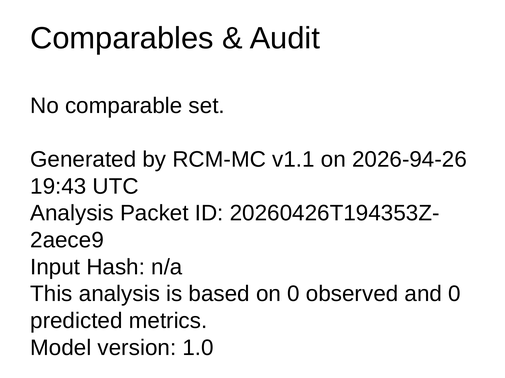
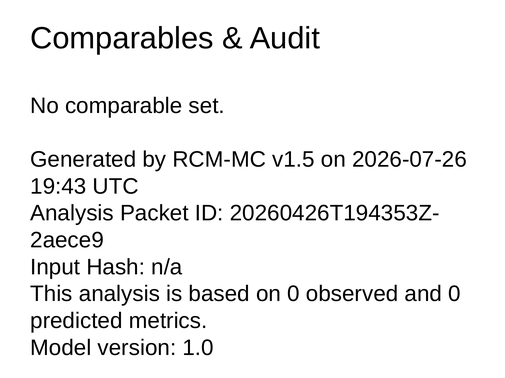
v1.1: v1.1 -> v1.5
2026-94-26: 2026-94-26 -> 2026-07-26
